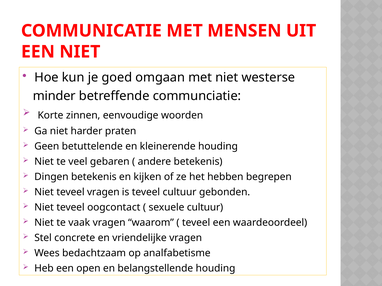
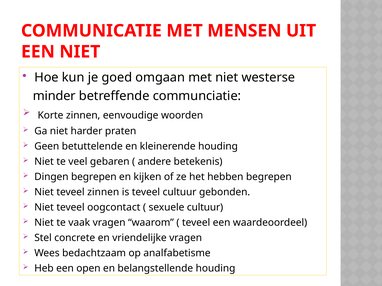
Dingen betekenis: betekenis -> begrepen
teveel vragen: vragen -> zinnen
